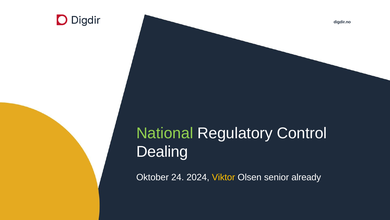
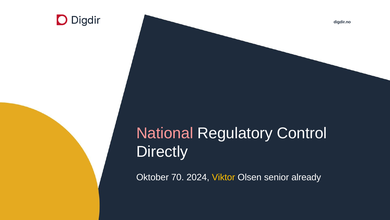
National colour: light green -> pink
Dealing: Dealing -> Directly
24: 24 -> 70
